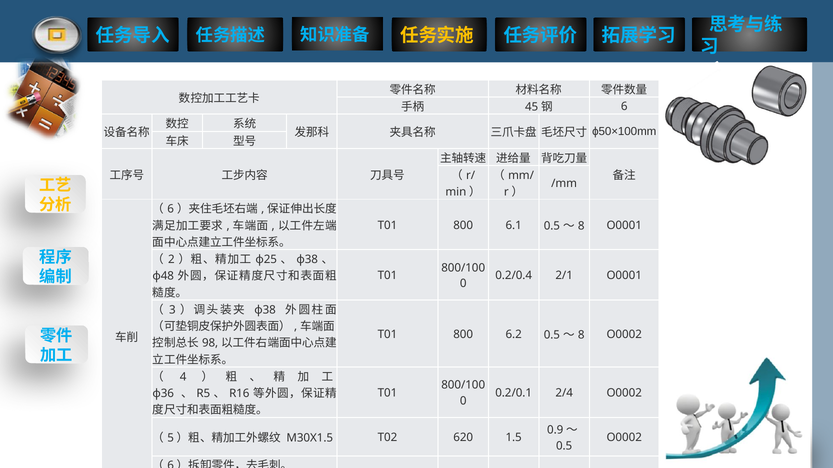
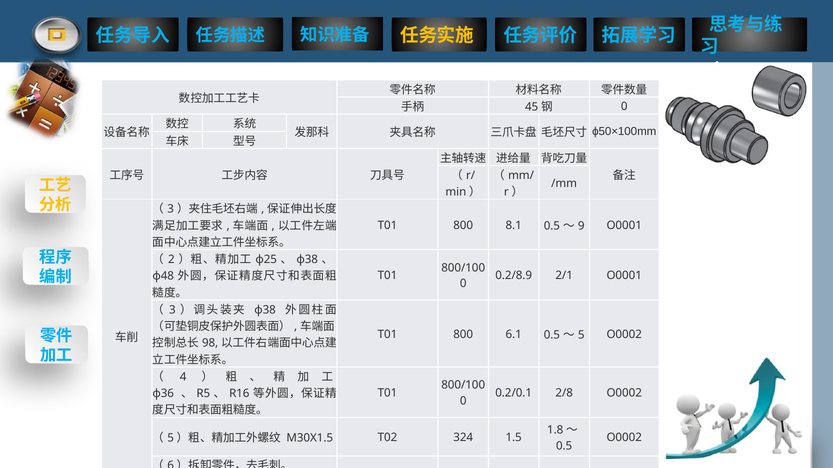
6 at (624, 107): 6 -> 0
6 at (171, 209): 6 -> 3
6.1: 6.1 -> 8.1
8 at (581, 226): 8 -> 9
0.2/0.4: 0.2/0.4 -> 0.2/8.9
6.2: 6.2 -> 6.1
8 at (581, 335): 8 -> 5
2/4: 2/4 -> 2/8
0.9: 0.9 -> 1.8
620: 620 -> 324
